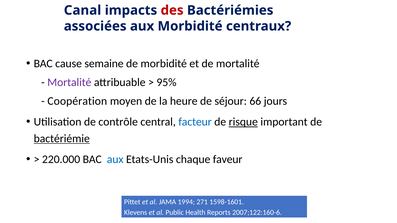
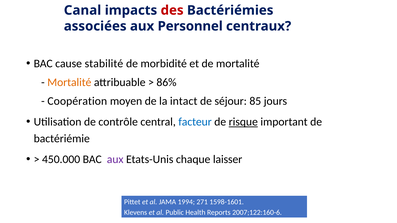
aux Morbidité: Morbidité -> Personnel
semaine: semaine -> stabilité
Mortalité at (69, 83) colour: purple -> orange
95%: 95% -> 86%
heure: heure -> intact
66: 66 -> 85
bactériémie underline: present -> none
220.000: 220.000 -> 450.000
aux at (115, 160) colour: blue -> purple
faveur: faveur -> laisser
